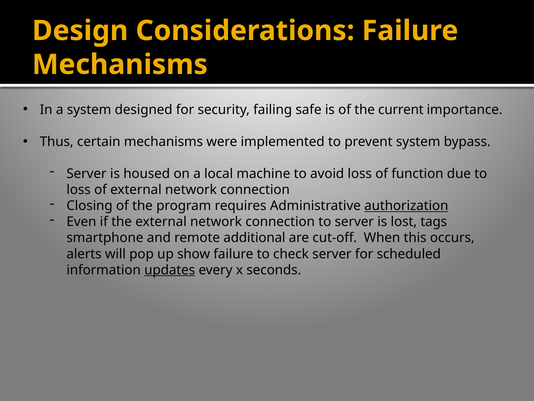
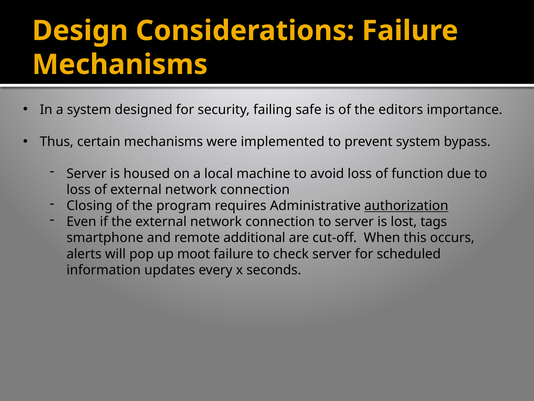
current: current -> editors
show: show -> moot
updates underline: present -> none
